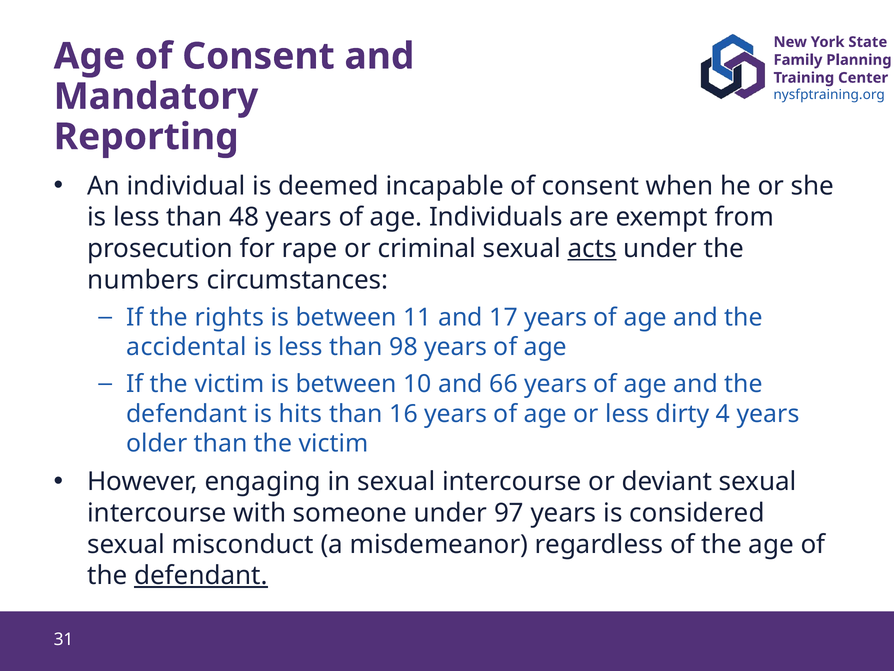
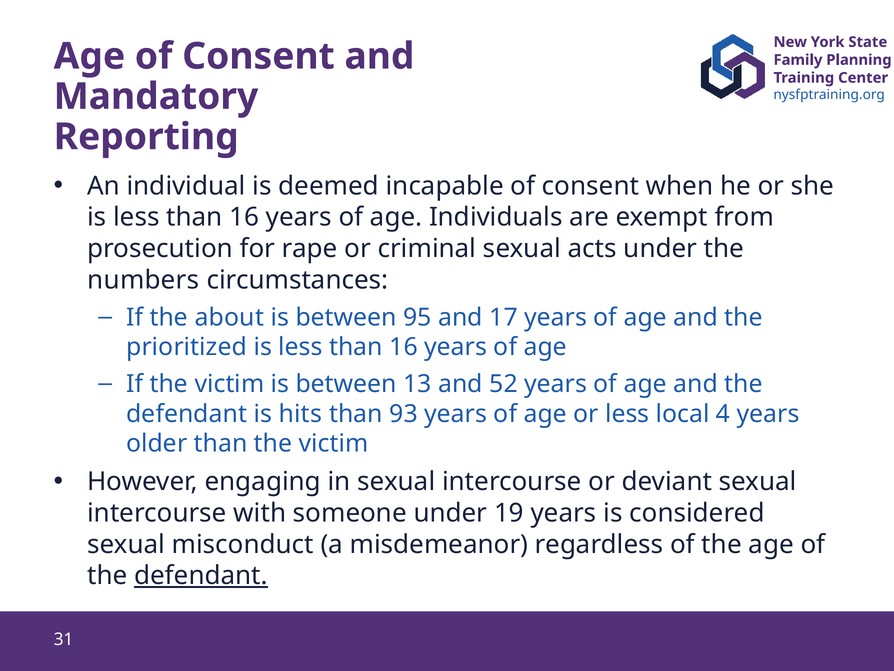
48 at (244, 217): 48 -> 16
acts underline: present -> none
rights: rights -> about
11: 11 -> 95
accidental: accidental -> prioritized
98 at (404, 347): 98 -> 16
10: 10 -> 13
66: 66 -> 52
16: 16 -> 93
dirty: dirty -> local
97: 97 -> 19
